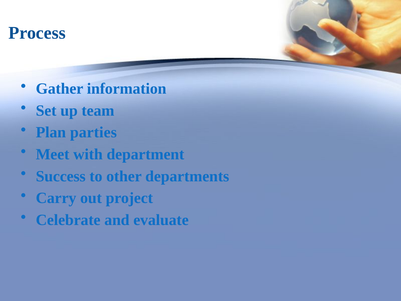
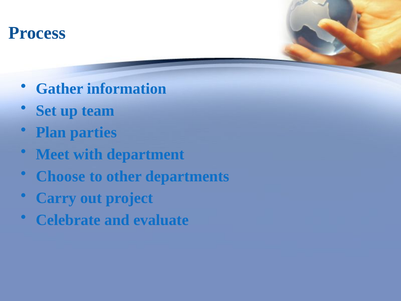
Success: Success -> Choose
